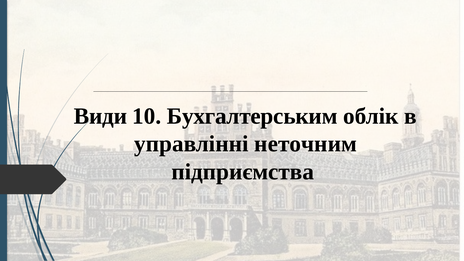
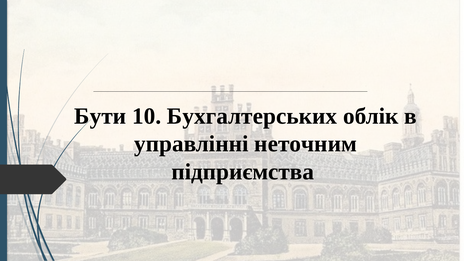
Види: Види -> Бути
Бухгалтерським: Бухгалтерським -> Бухгалтерських
